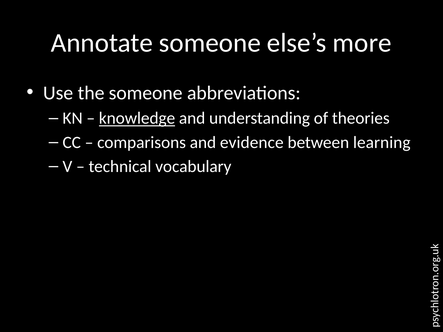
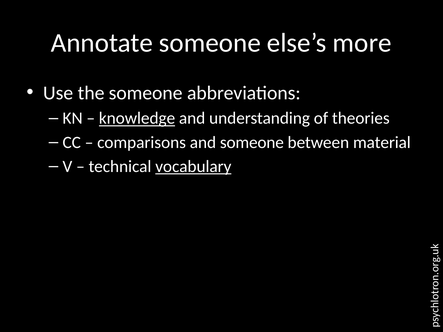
and evidence: evidence -> someone
learning: learning -> material
vocabulary underline: none -> present
